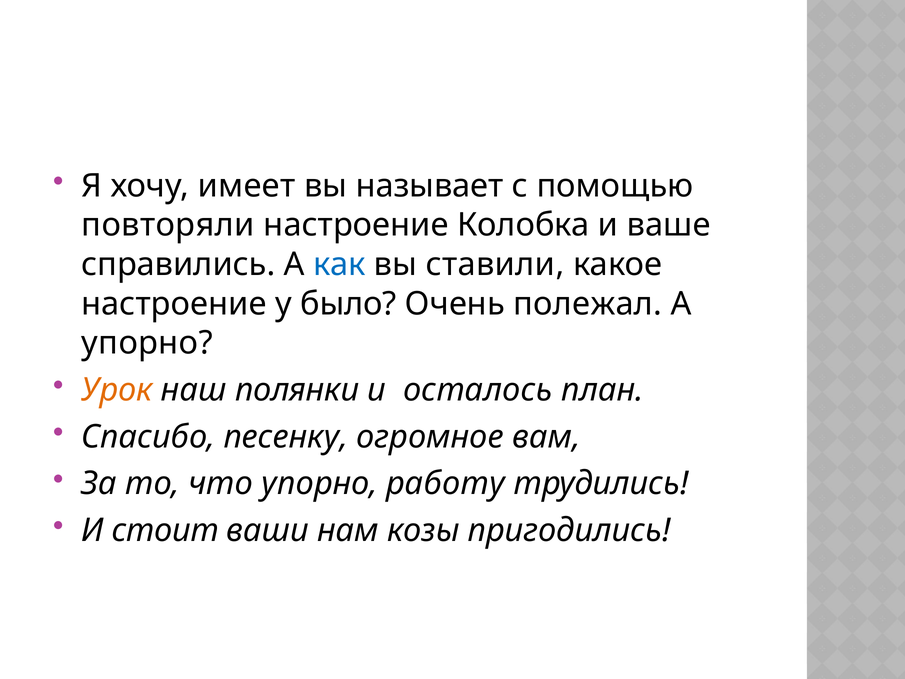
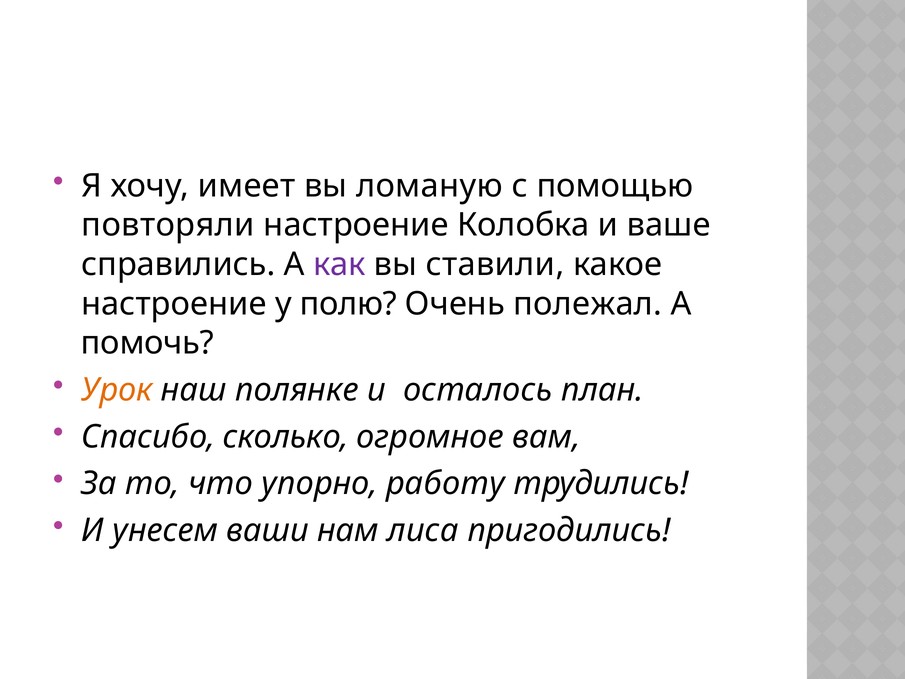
называет: называет -> ломаную
как colour: blue -> purple
было: было -> полю
упорно at (147, 343): упорно -> помочь
полянки: полянки -> полянке
песенку: песенку -> сколько
стоит: стоит -> унесем
козы: козы -> лиса
